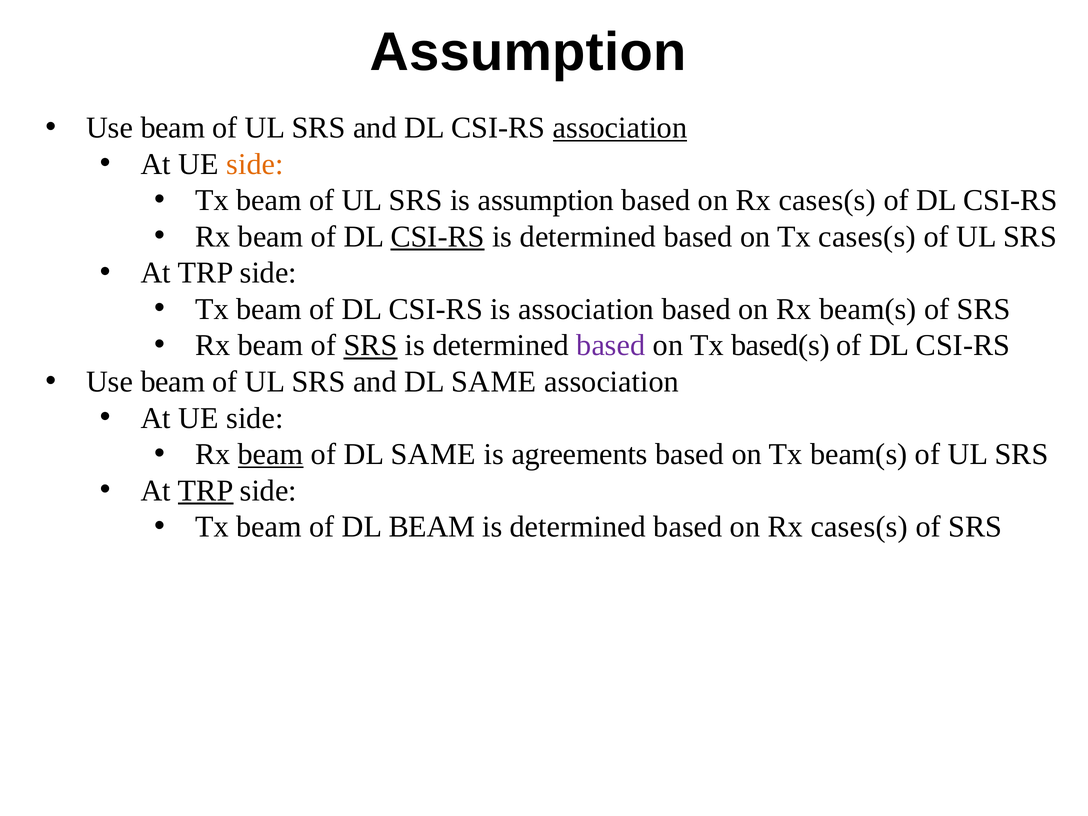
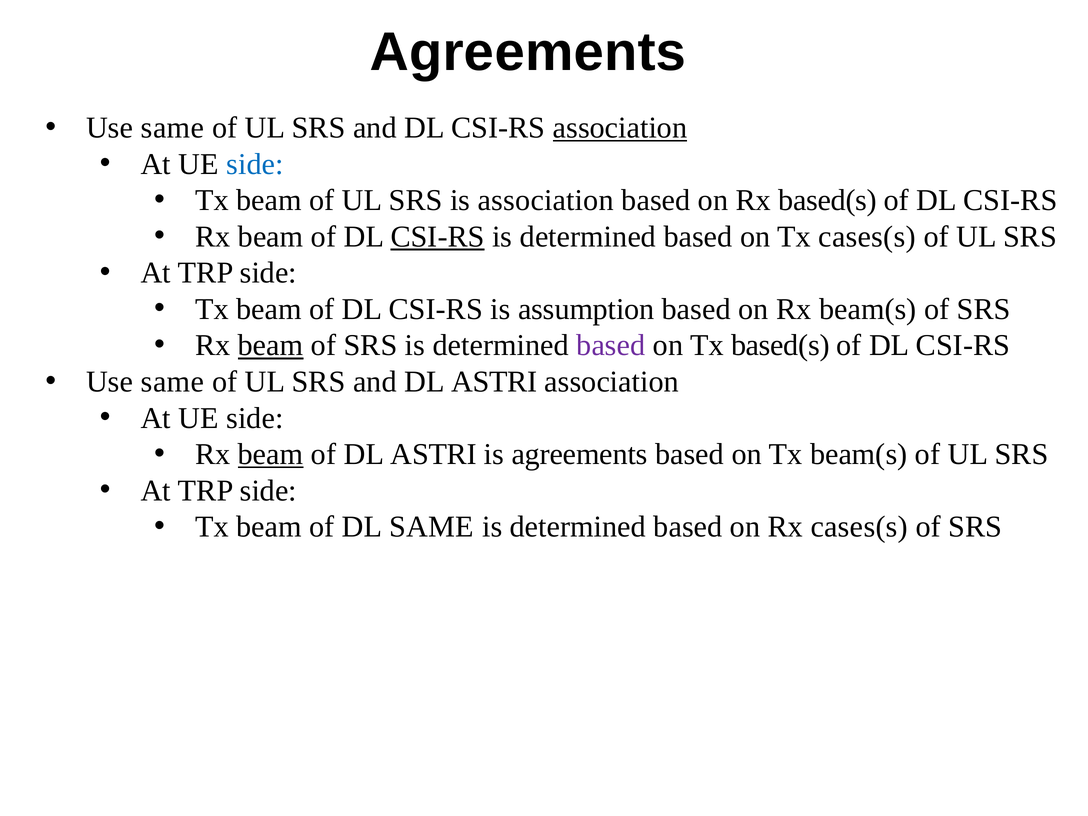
Assumption at (528, 52): Assumption -> Agreements
beam at (173, 128): beam -> same
side at (255, 164) colour: orange -> blue
is assumption: assumption -> association
cases(s at (827, 200): cases(s -> based(s
is association: association -> assumption
beam at (271, 345) underline: none -> present
SRS at (371, 345) underline: present -> none
beam at (173, 382): beam -> same
and DL SAME: SAME -> ASTRI
of DL SAME: SAME -> ASTRI
TRP at (206, 491) underline: present -> none
DL BEAM: BEAM -> SAME
